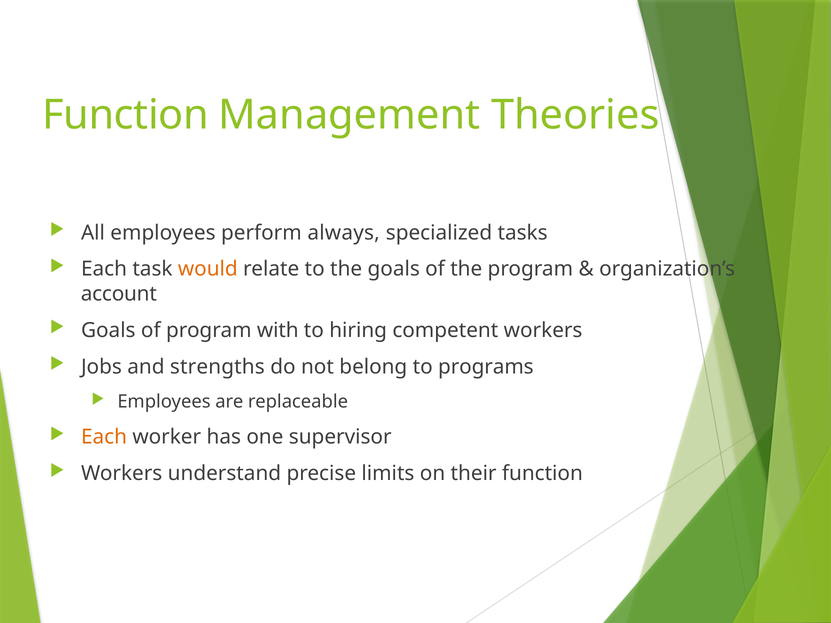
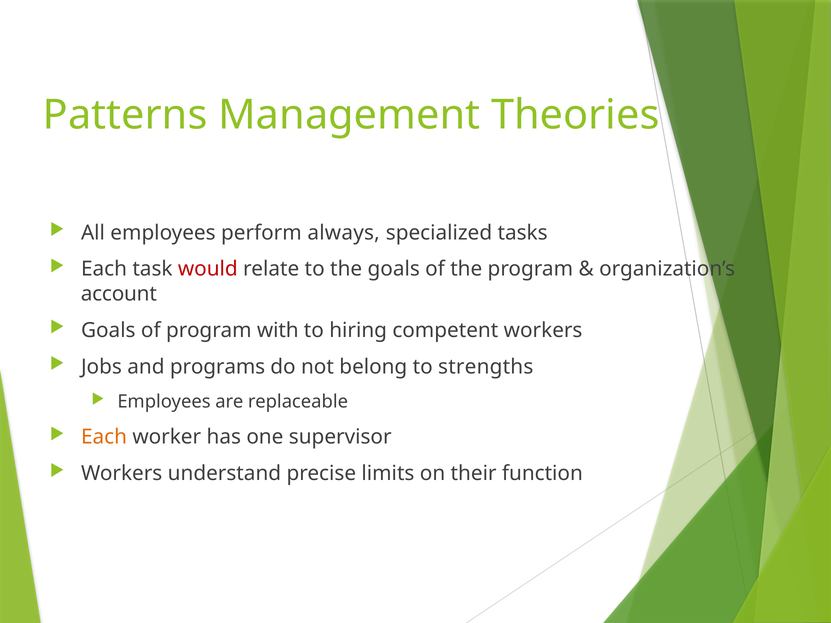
Function at (125, 115): Function -> Patterns
would colour: orange -> red
strengths: strengths -> programs
programs: programs -> strengths
